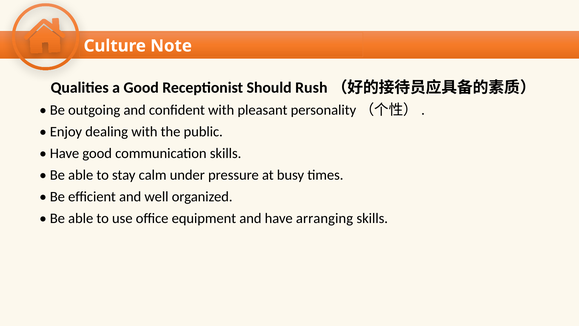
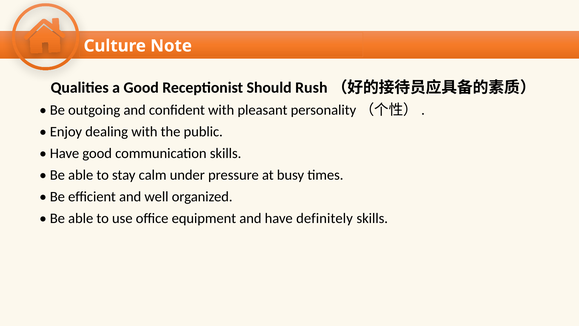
arranging: arranging -> definitely
